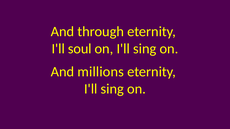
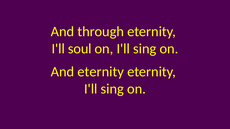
And millions: millions -> eternity
